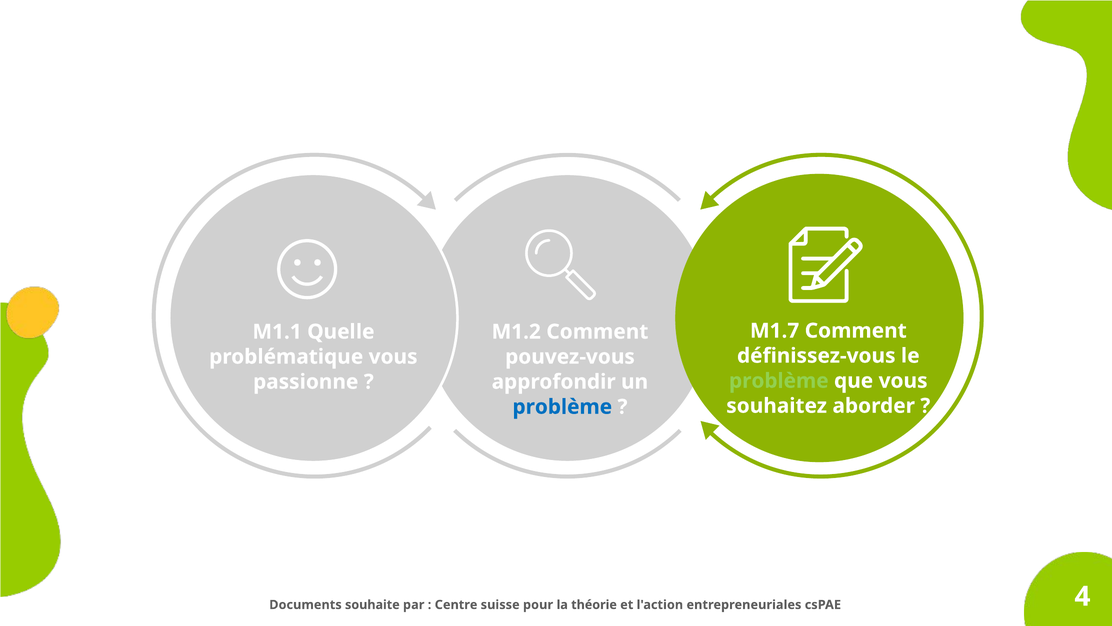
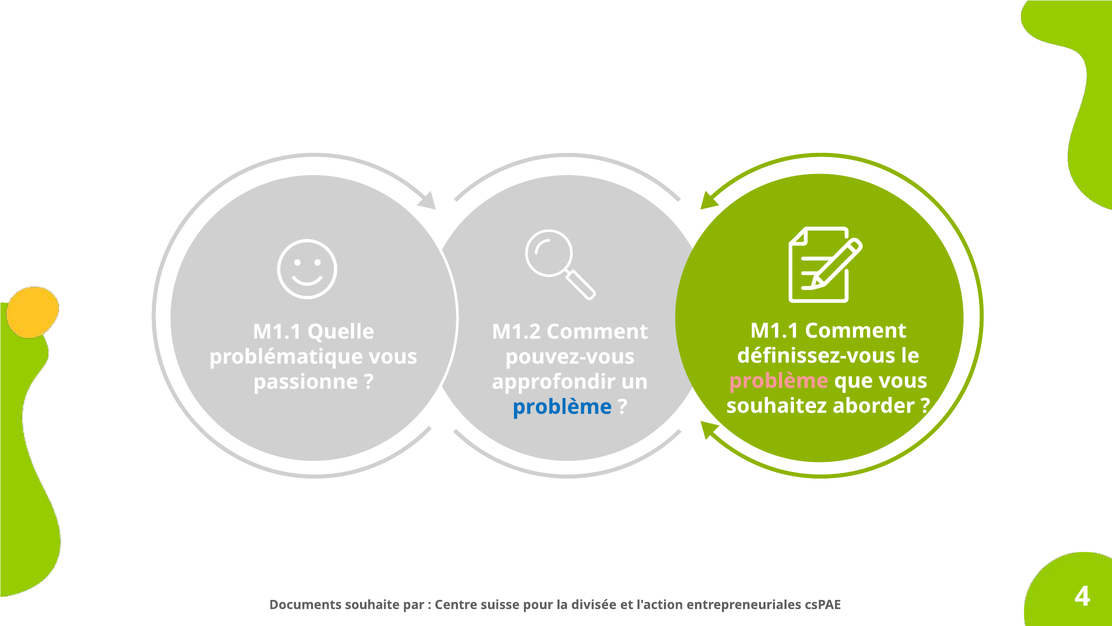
M1.7 at (775, 331): M1.7 -> M1.1
problème at (779, 381) colour: light green -> pink
théorie: théorie -> divisée
